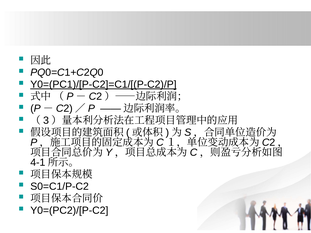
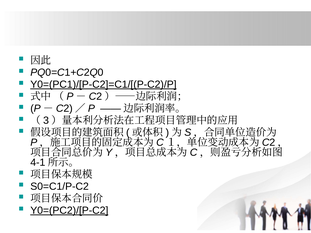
Y0=(PC2)/[P-C2 underline: none -> present
